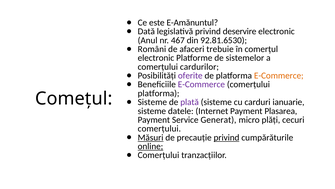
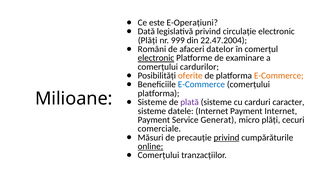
E-Amănuntul: E-Amănuntul -> E-Operațiuni
deservire: deservire -> circulație
Anul at (148, 40): Anul -> Plăți
467: 467 -> 999
92.81.6530: 92.81.6530 -> 22.47.2004
trebuie: trebuie -> datelor
electronic at (156, 58) underline: none -> present
sistemelor: sistemelor -> examinare
oferite colour: purple -> orange
E-Commerce at (201, 84) colour: purple -> blue
Comețul: Comețul -> Milioane
ianuarie: ianuarie -> caracter
Payment Plasarea: Plasarea -> Internet
comerțului at (159, 128): comerțului -> comerciale
Măsuri underline: present -> none
